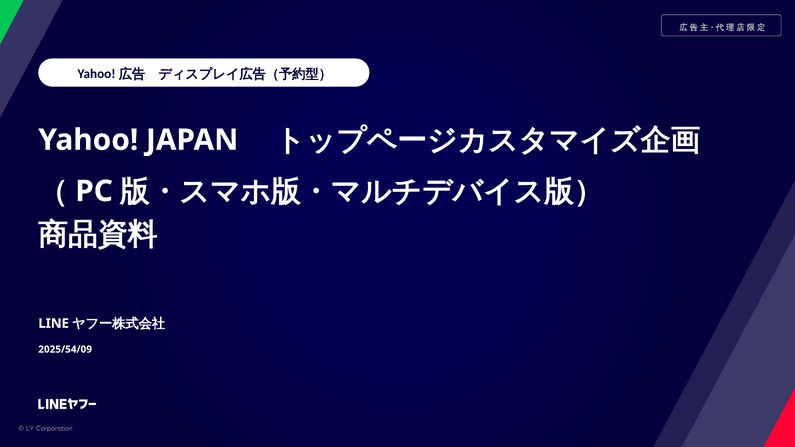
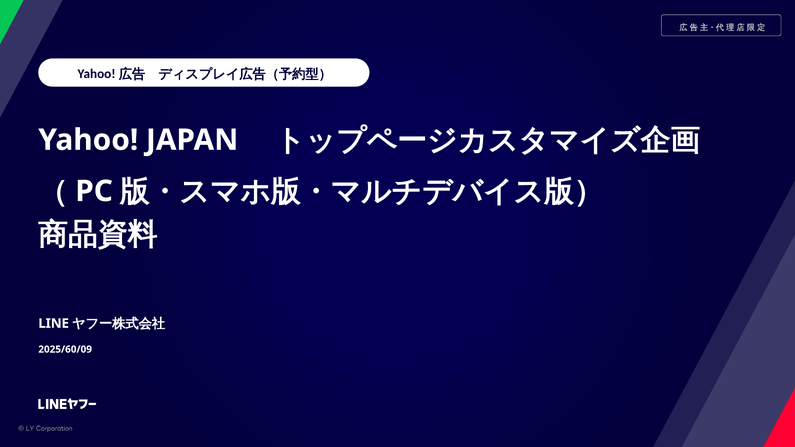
2025/54/09: 2025/54/09 -> 2025/60/09
